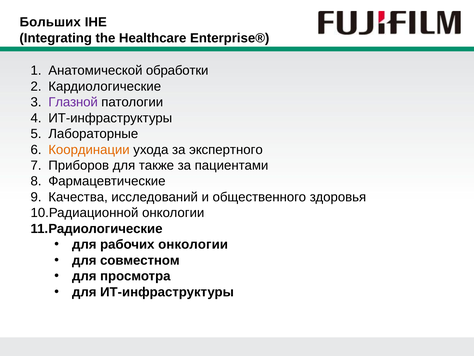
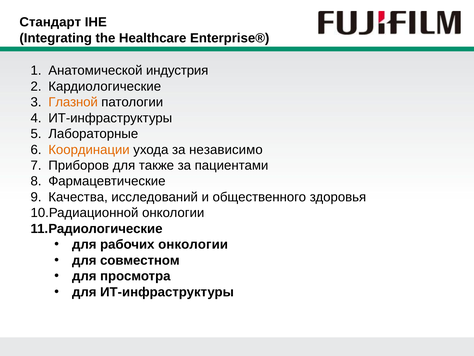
Больших: Больших -> Стандарт
обработки: обработки -> индустрия
Глазной colour: purple -> orange
экспертного: экспертного -> независимо
